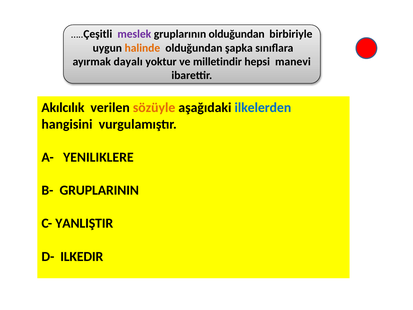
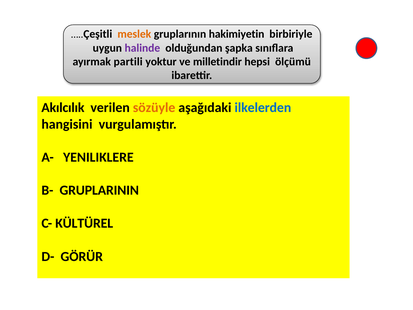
meslek colour: purple -> orange
gruplarının olduğundan: olduğundan -> hakimiyetin
halinde colour: orange -> purple
dayalı: dayalı -> partili
manevi: manevi -> ölçümü
YANLIŞTIR: YANLIŞTIR -> KÜLTÜREL
ILKEDIR: ILKEDIR -> GÖRÜR
